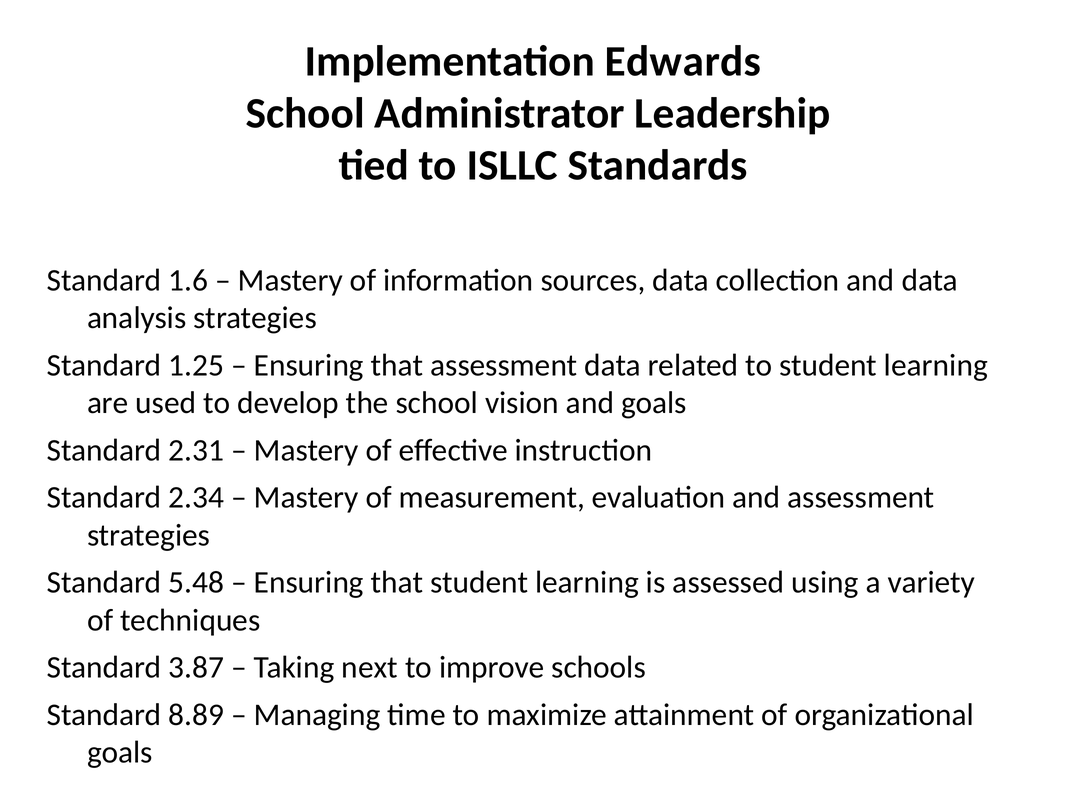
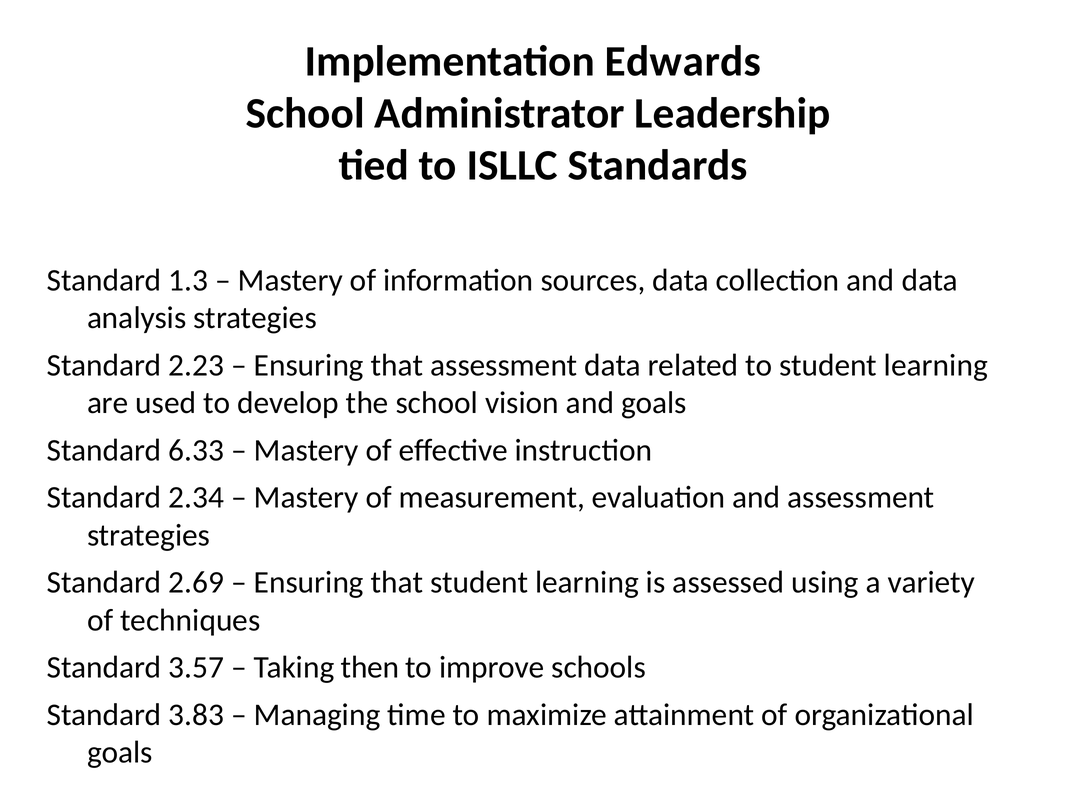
1.6: 1.6 -> 1.3
1.25: 1.25 -> 2.23
2.31: 2.31 -> 6.33
5.48: 5.48 -> 2.69
3.87: 3.87 -> 3.57
next: next -> then
8.89: 8.89 -> 3.83
